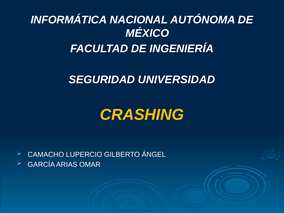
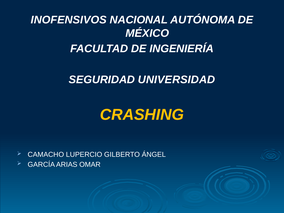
INFORMÁTICA: INFORMÁTICA -> INOFENSIVOS
